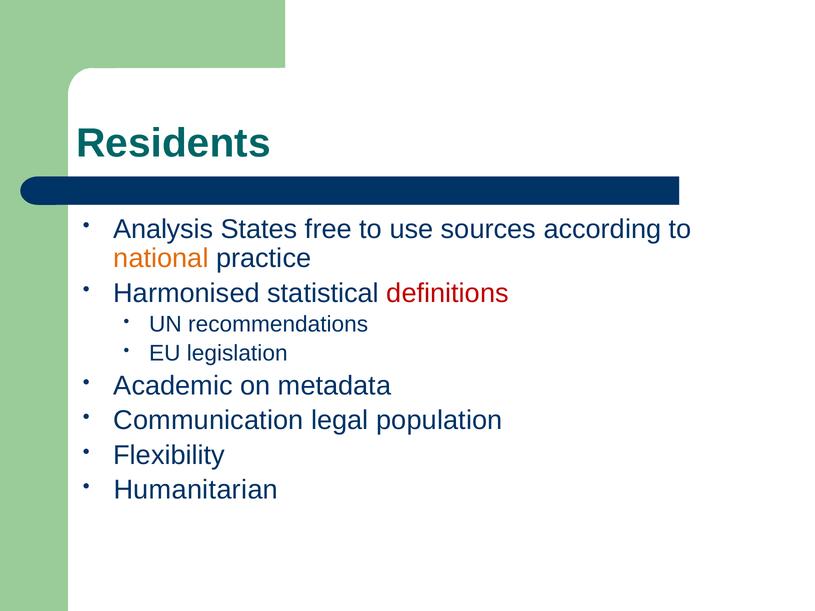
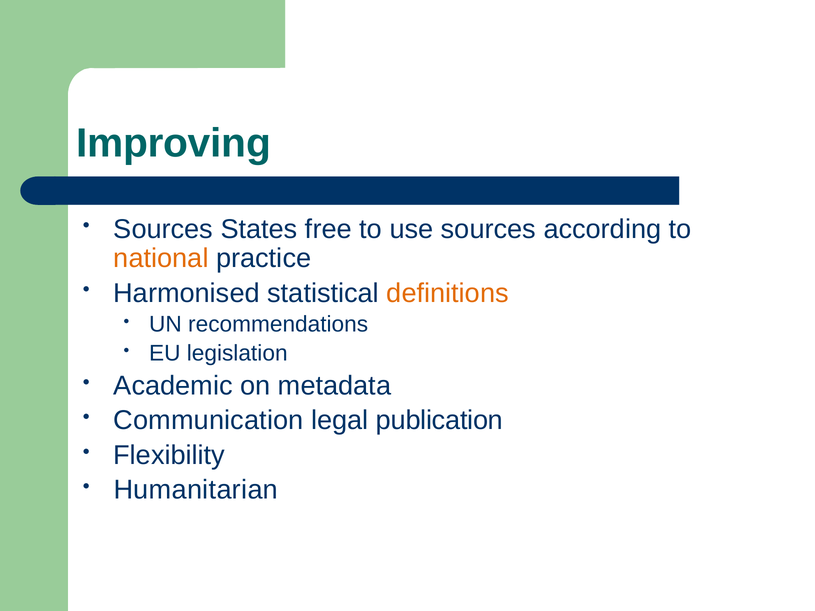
Residents: Residents -> Improving
Analysis at (163, 229): Analysis -> Sources
definitions colour: red -> orange
population: population -> publication
